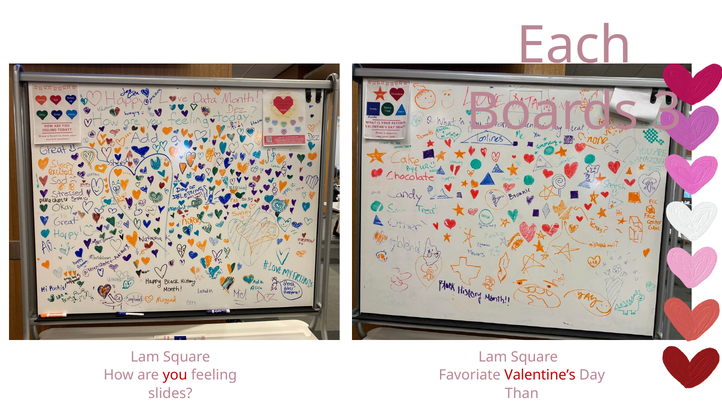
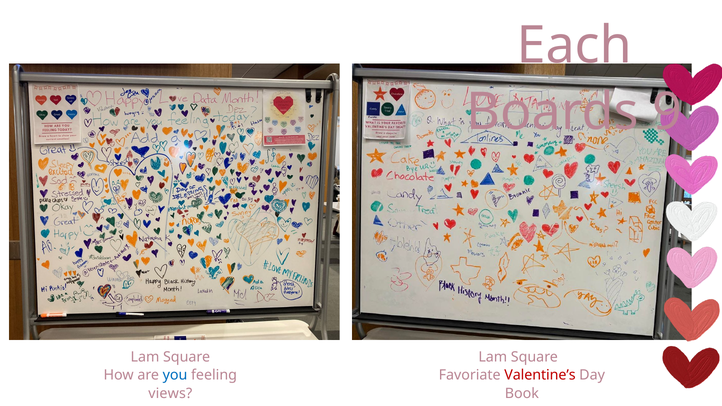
3: 3 -> 9
you colour: red -> blue
slides: slides -> views
Than: Than -> Book
